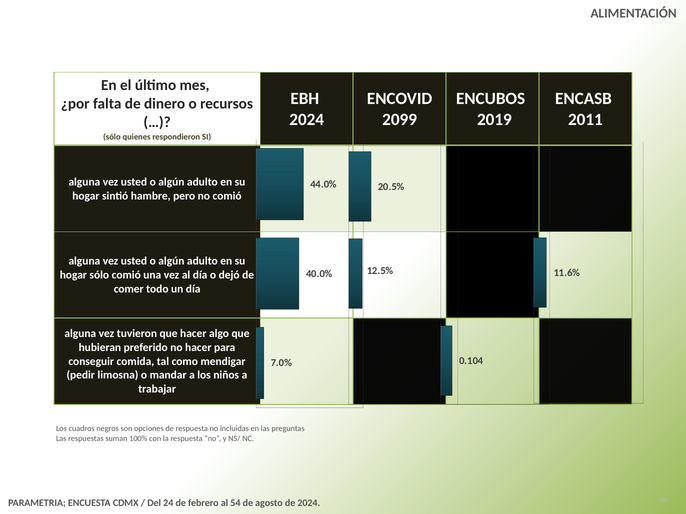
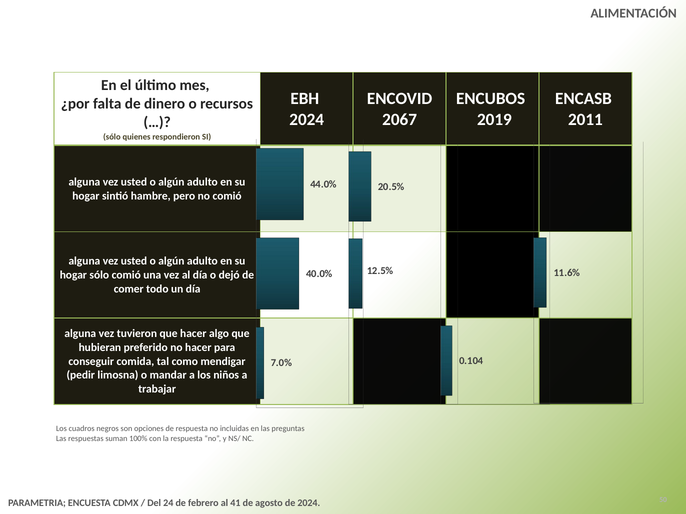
2099: 2099 -> 2067
54: 54 -> 41
